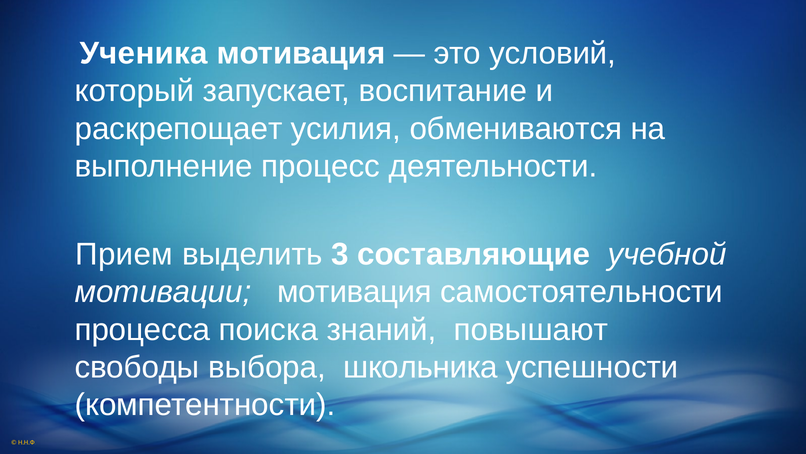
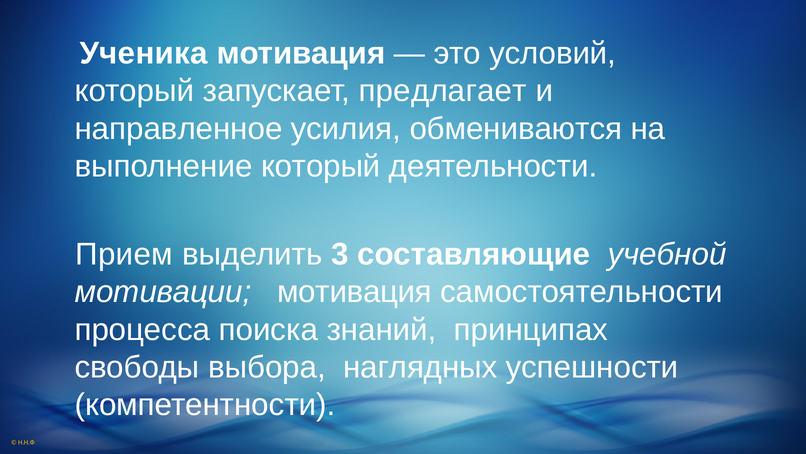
воспитание: воспитание -> предлагает
раскрепощает: раскрепощает -> направленное
выполнение процесс: процесс -> который
повышают: повышают -> принципах
школьника: школьника -> наглядных
